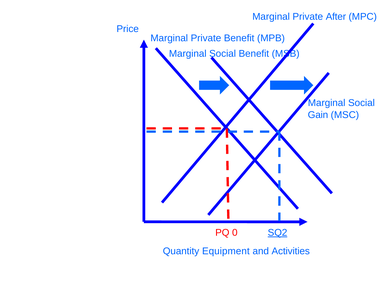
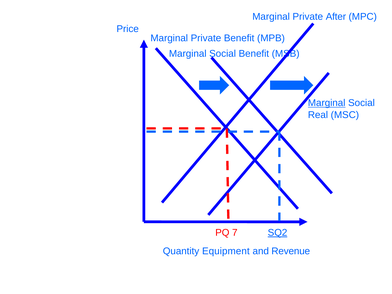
Marginal at (327, 103) underline: none -> present
Gain: Gain -> Real
0: 0 -> 7
Activities: Activities -> Revenue
